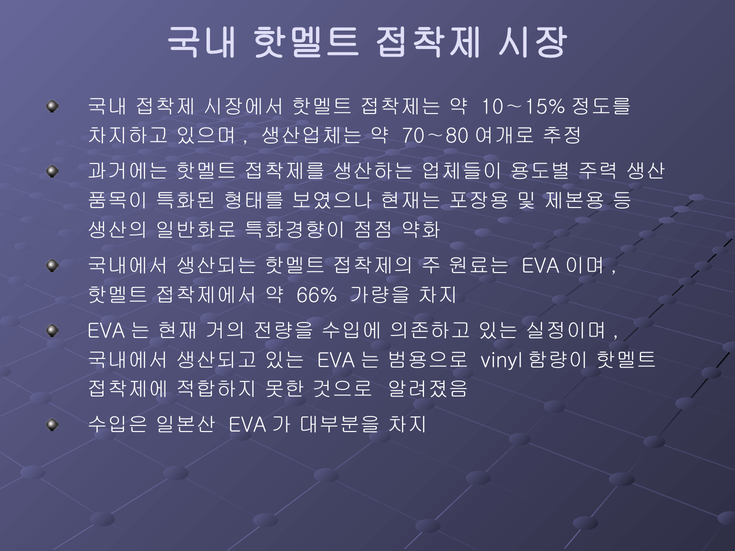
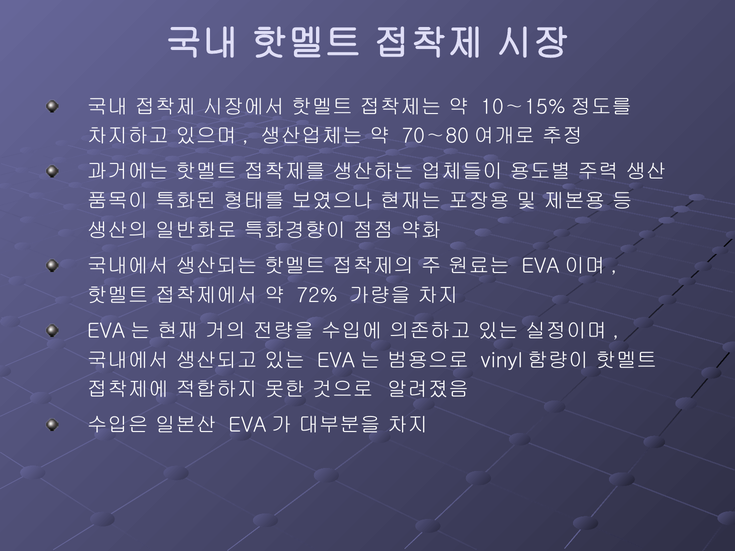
66%: 66% -> 72%
